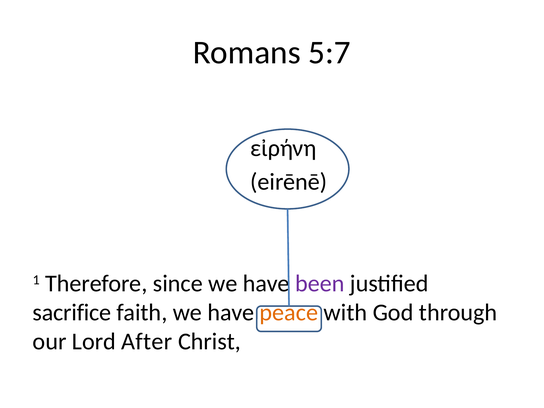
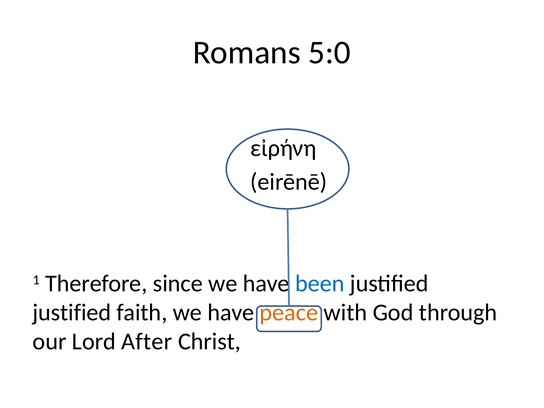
5:7: 5:7 -> 5:0
been colour: purple -> blue
sacrifice at (72, 313): sacrifice -> justified
